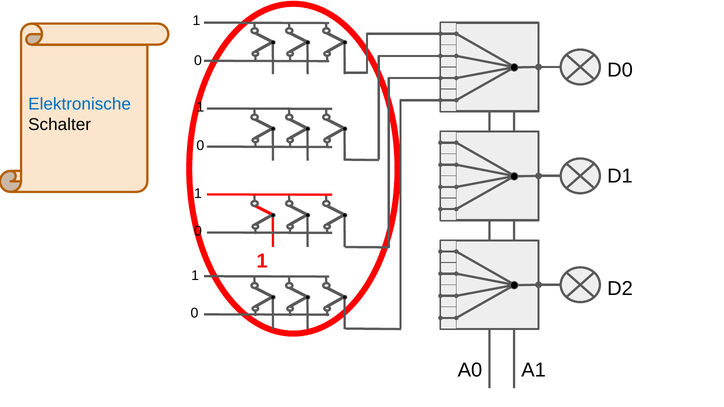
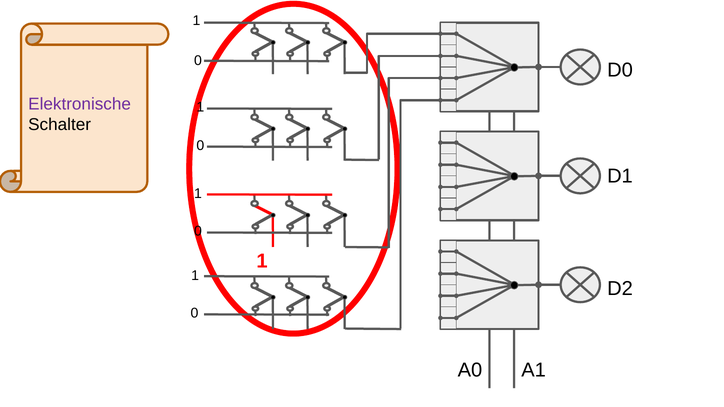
Elektronische colour: blue -> purple
